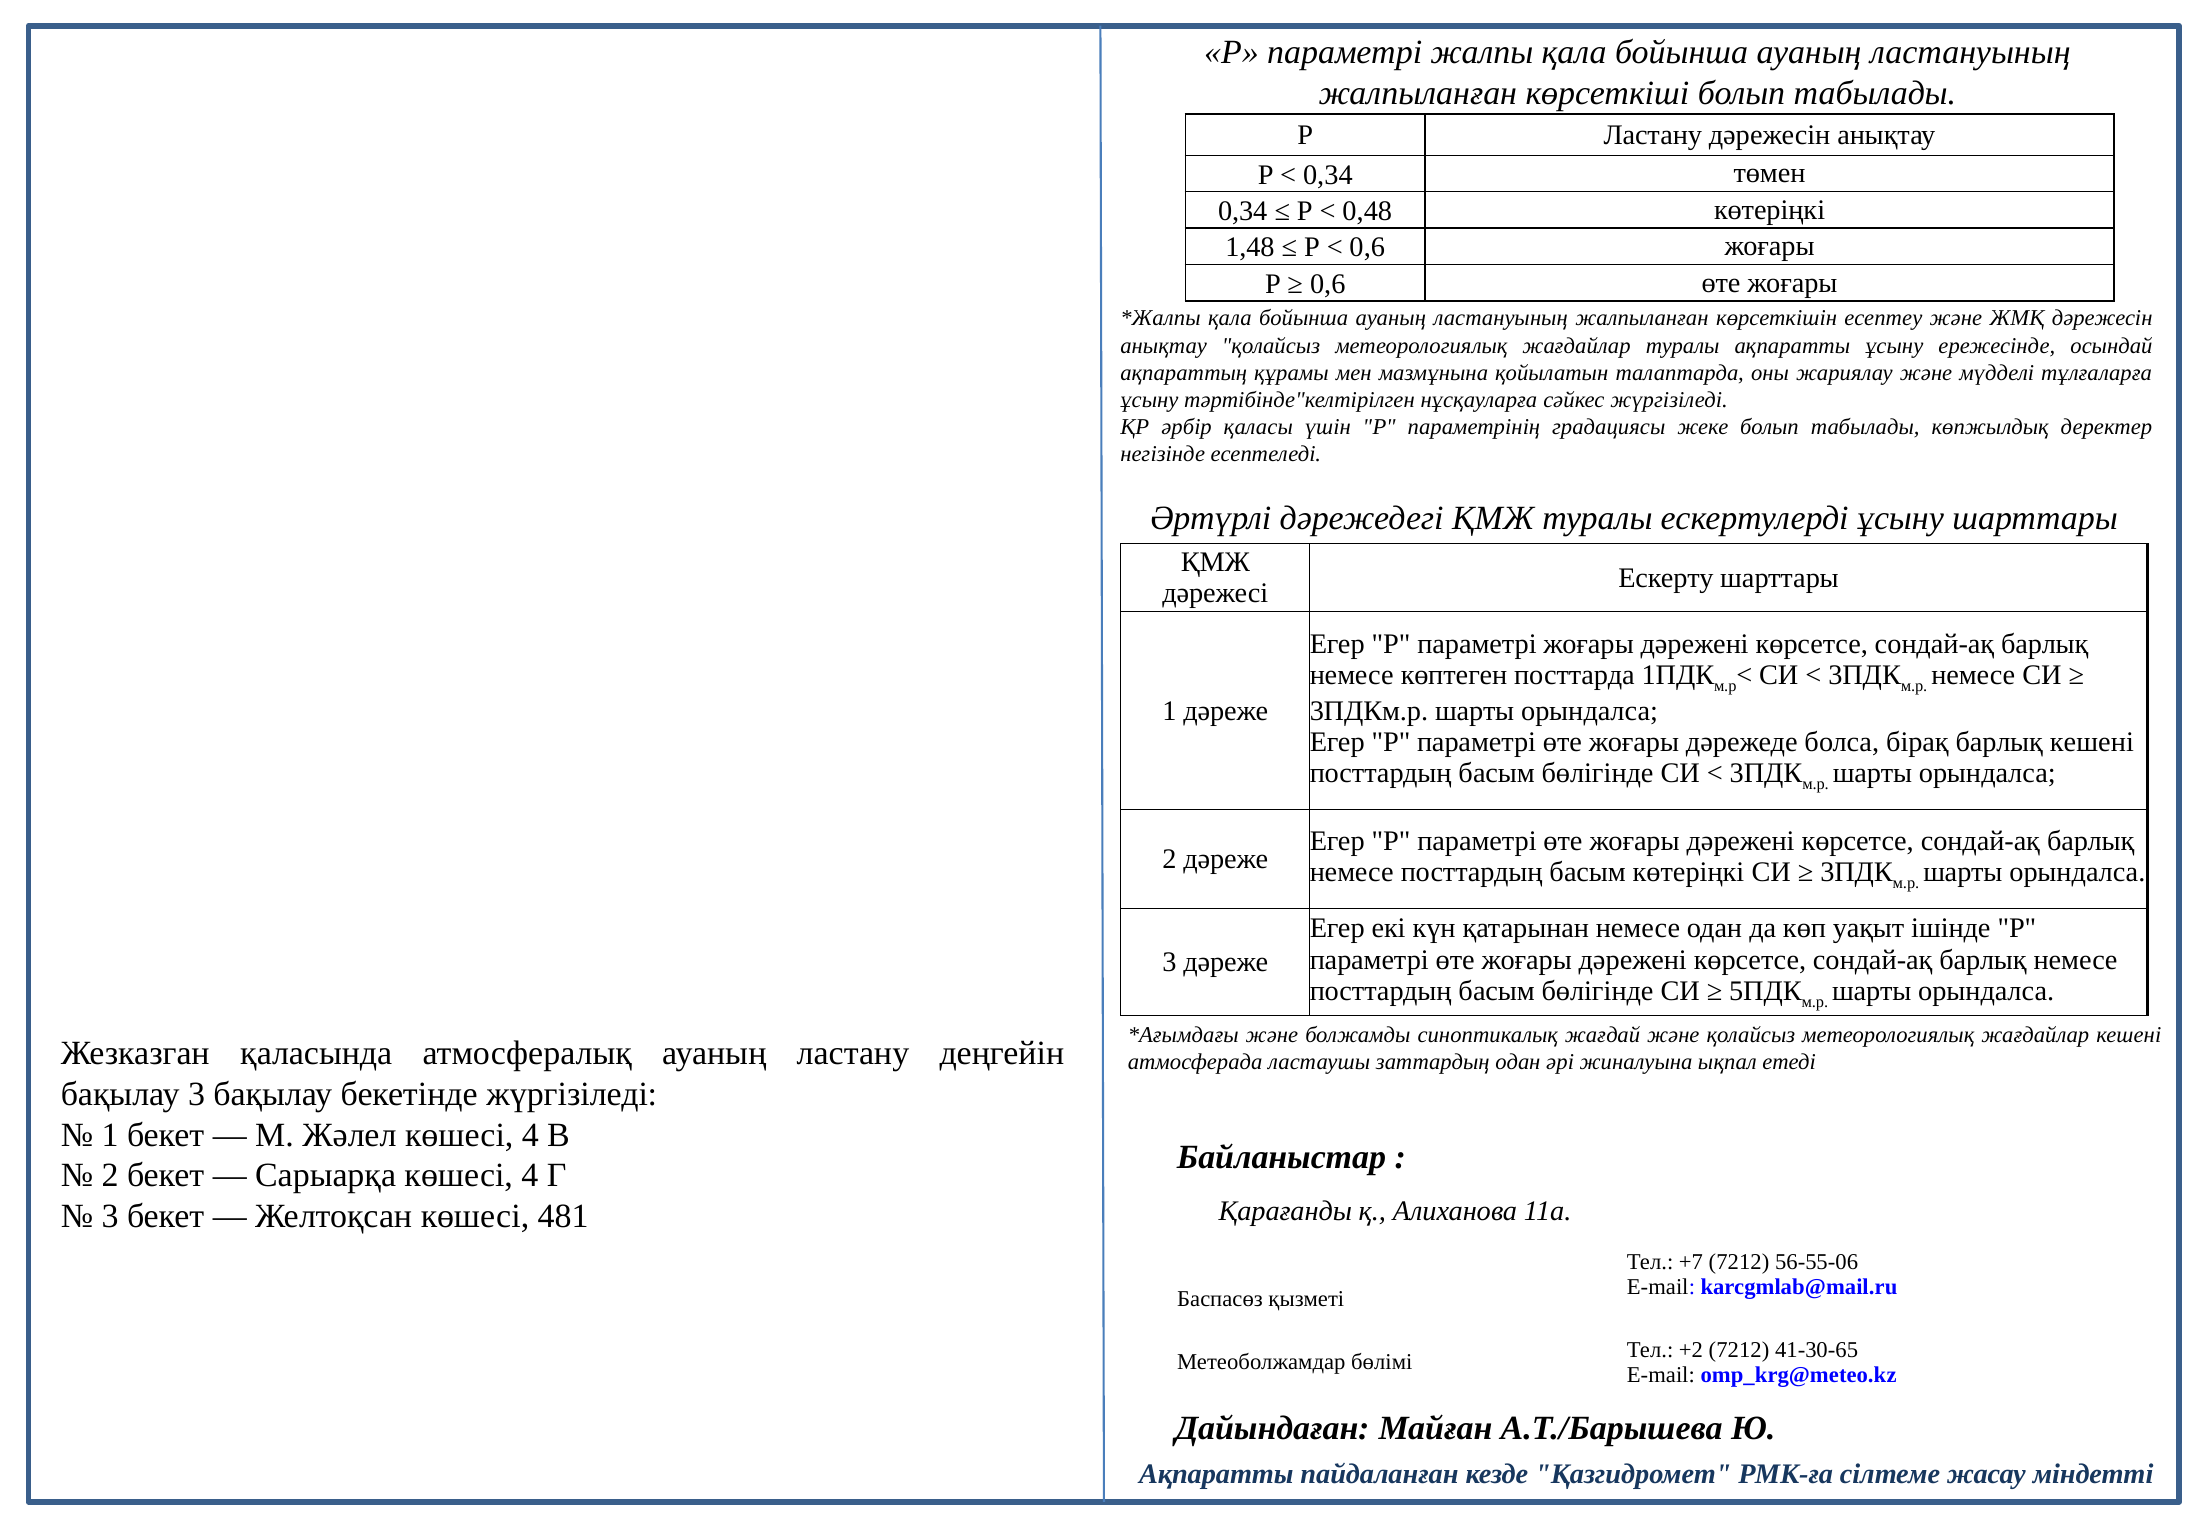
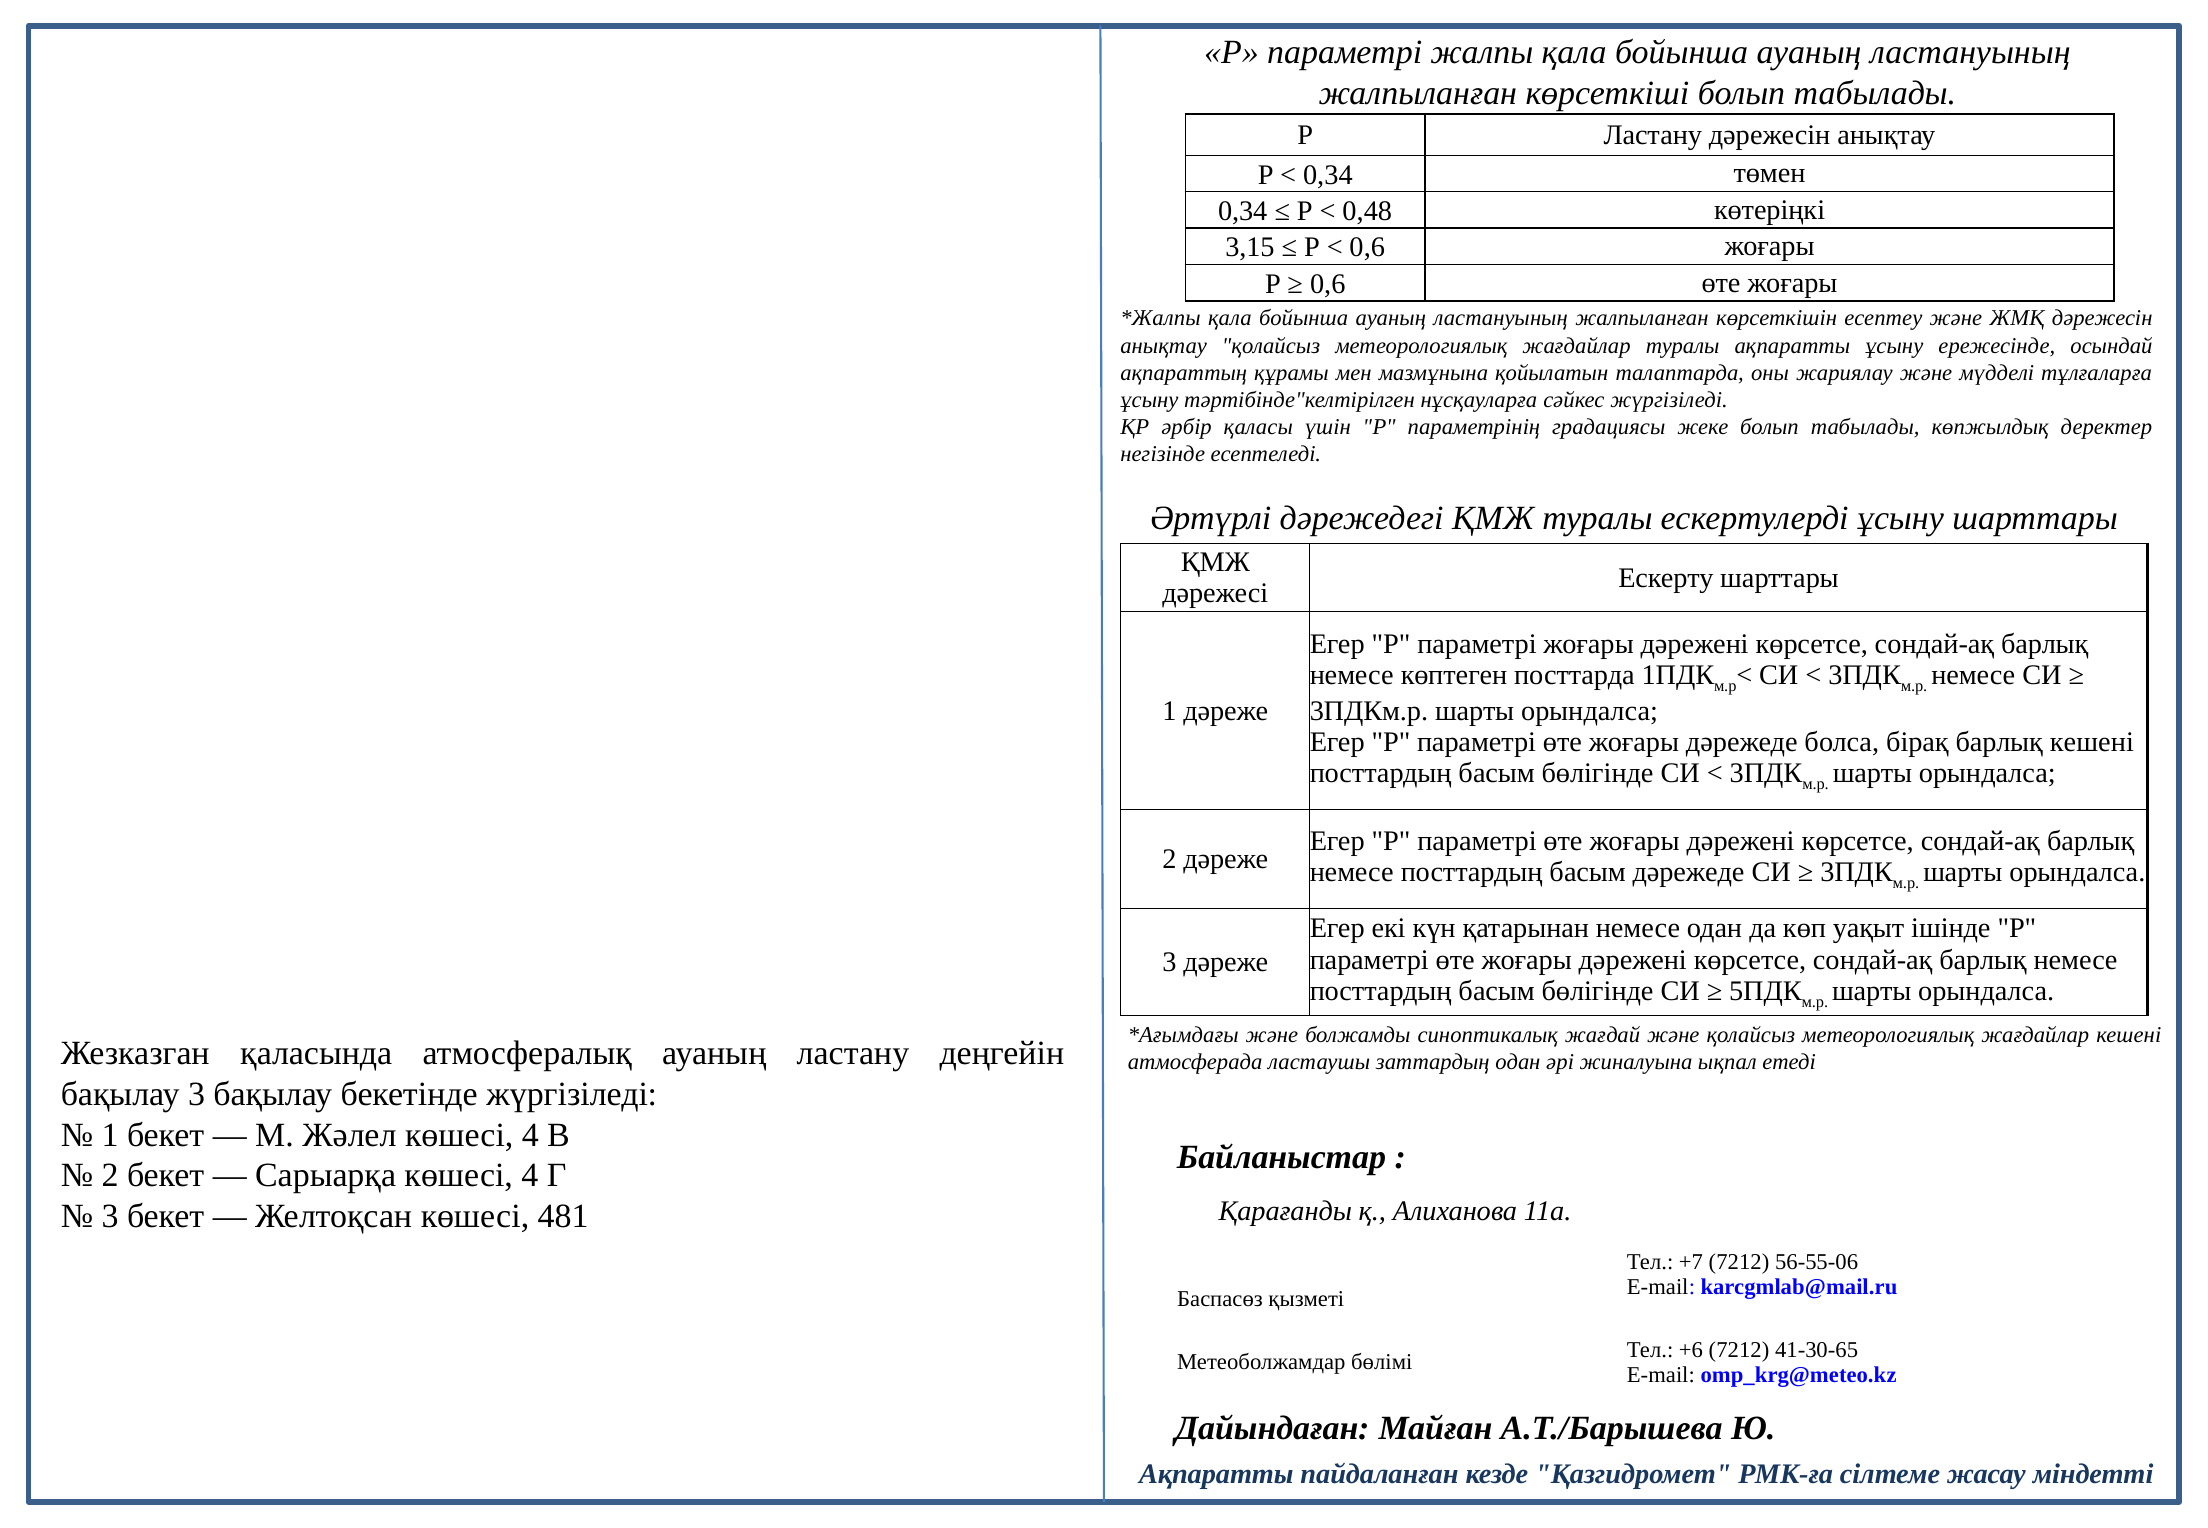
1,48: 1,48 -> 3,15
басым көтеріңкі: көтеріңкі -> дәрежеде
+2: +2 -> +6
